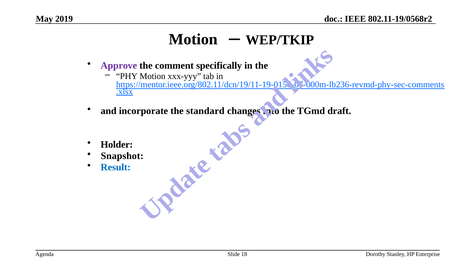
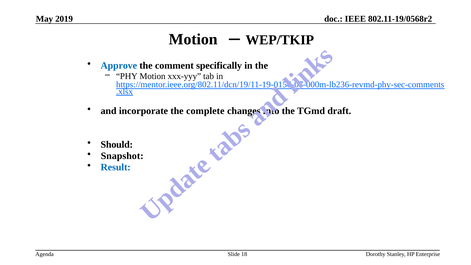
Approve colour: purple -> blue
standard: standard -> complete
Holder: Holder -> Should
